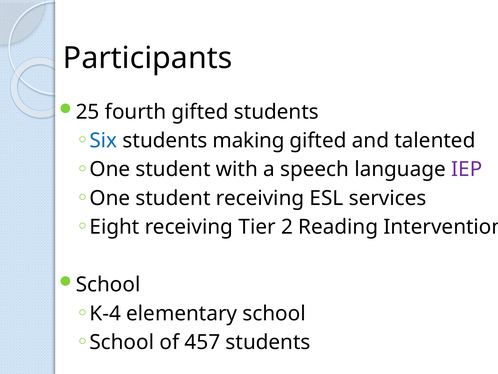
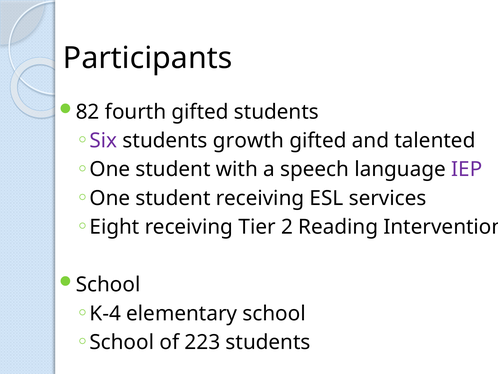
25: 25 -> 82
Six colour: blue -> purple
making: making -> growth
457: 457 -> 223
